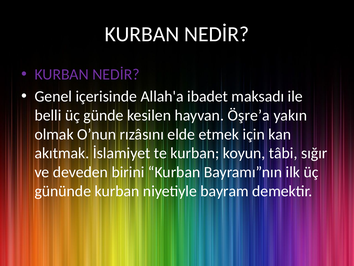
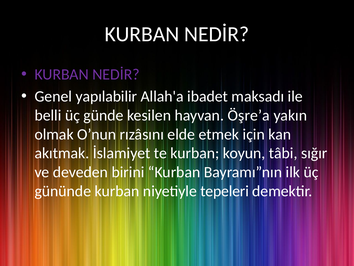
içerisinde: içerisinde -> yapılabilir
bayram: bayram -> tepeleri
